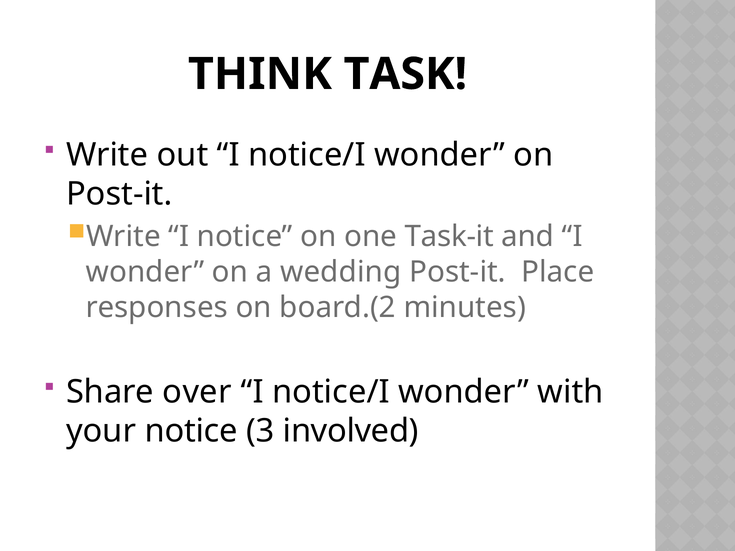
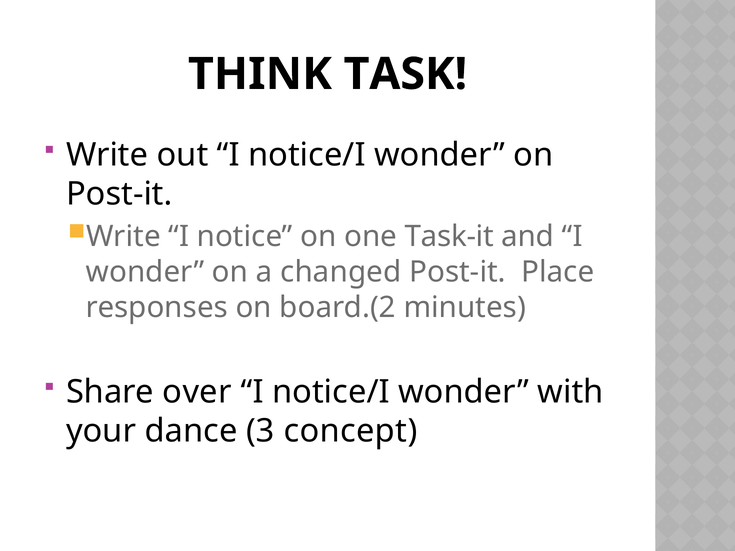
wedding: wedding -> changed
your notice: notice -> dance
involved: involved -> concept
